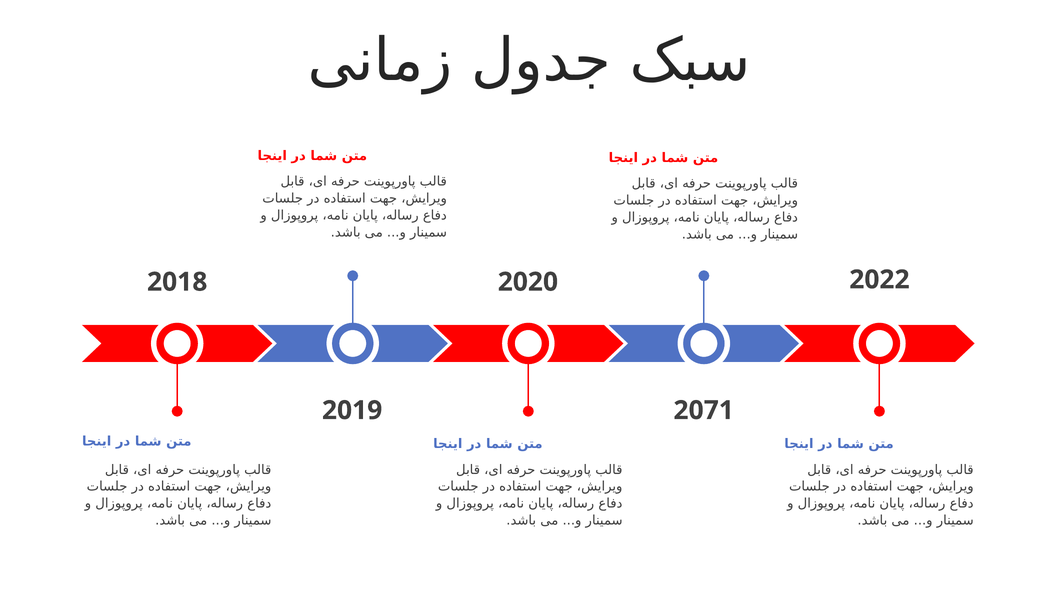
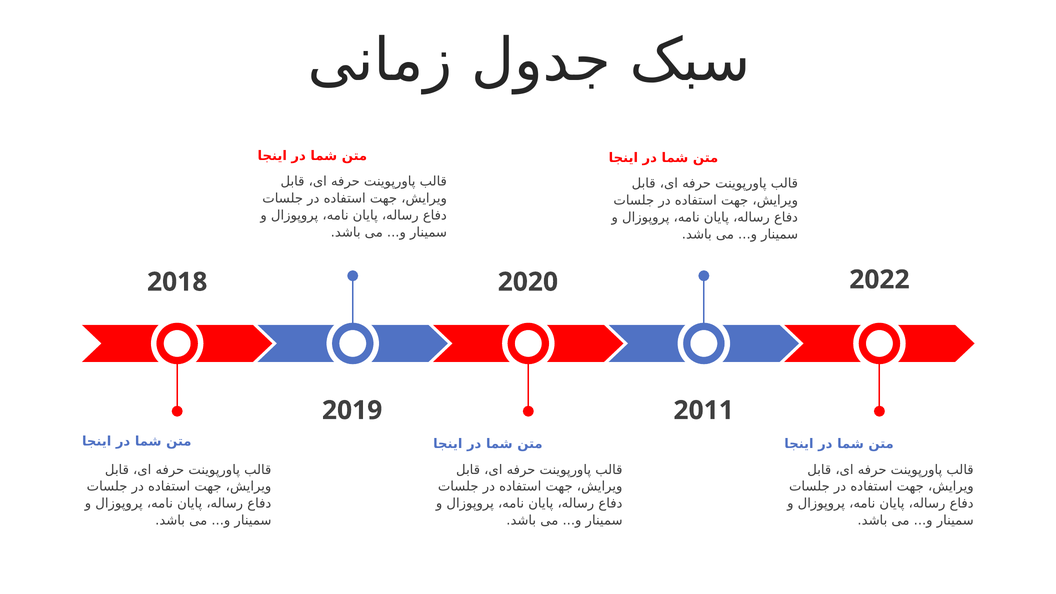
2071: 2071 -> 2011
